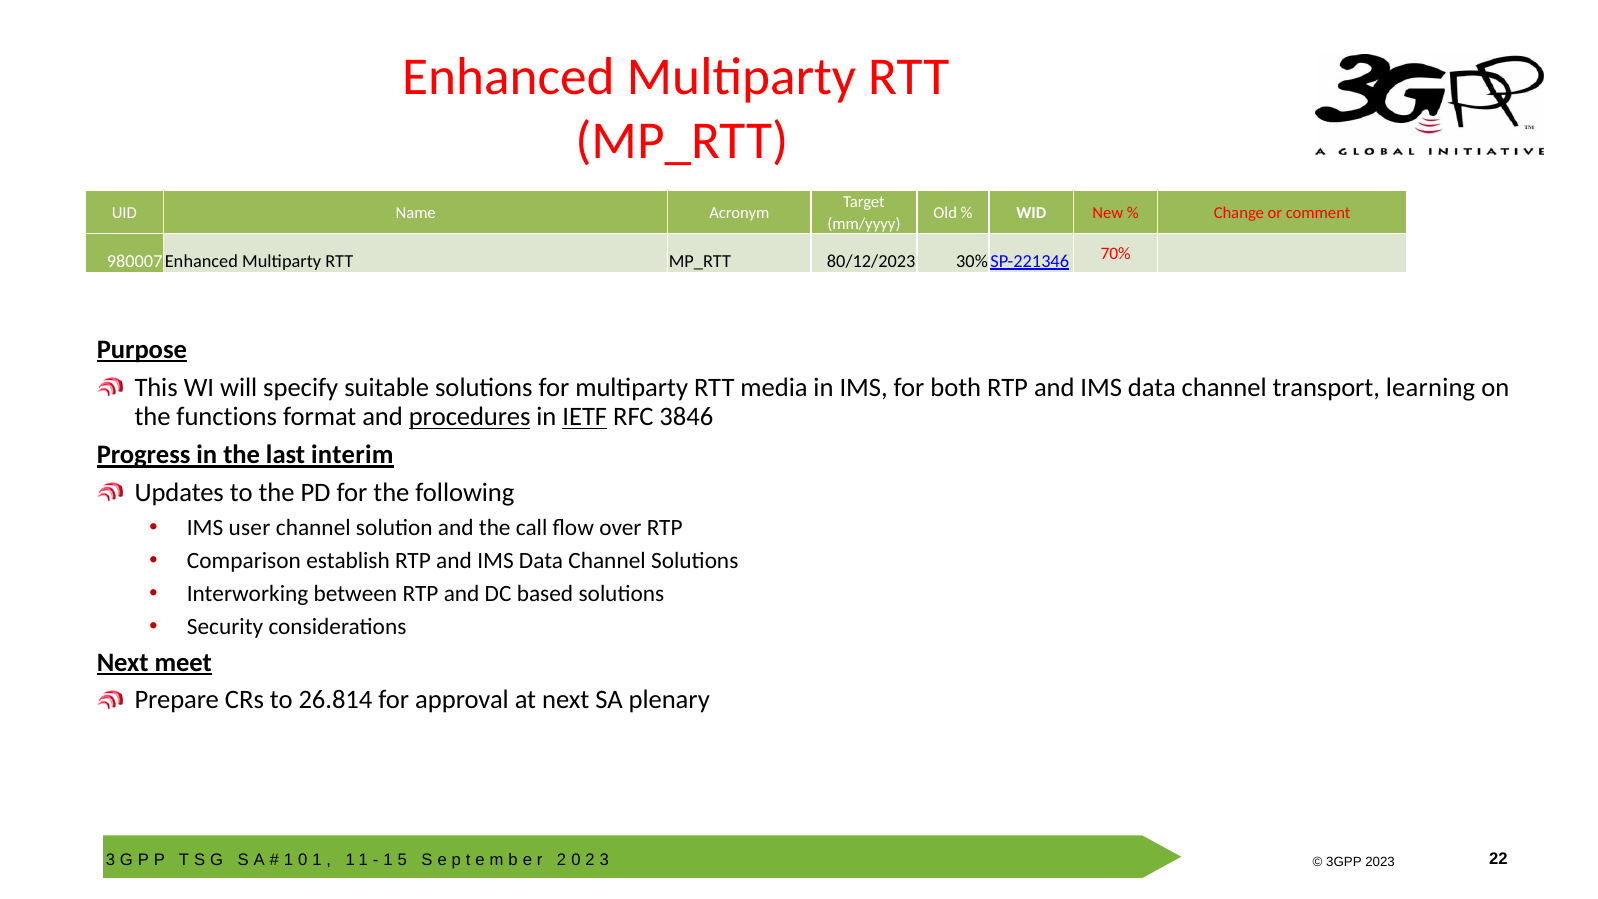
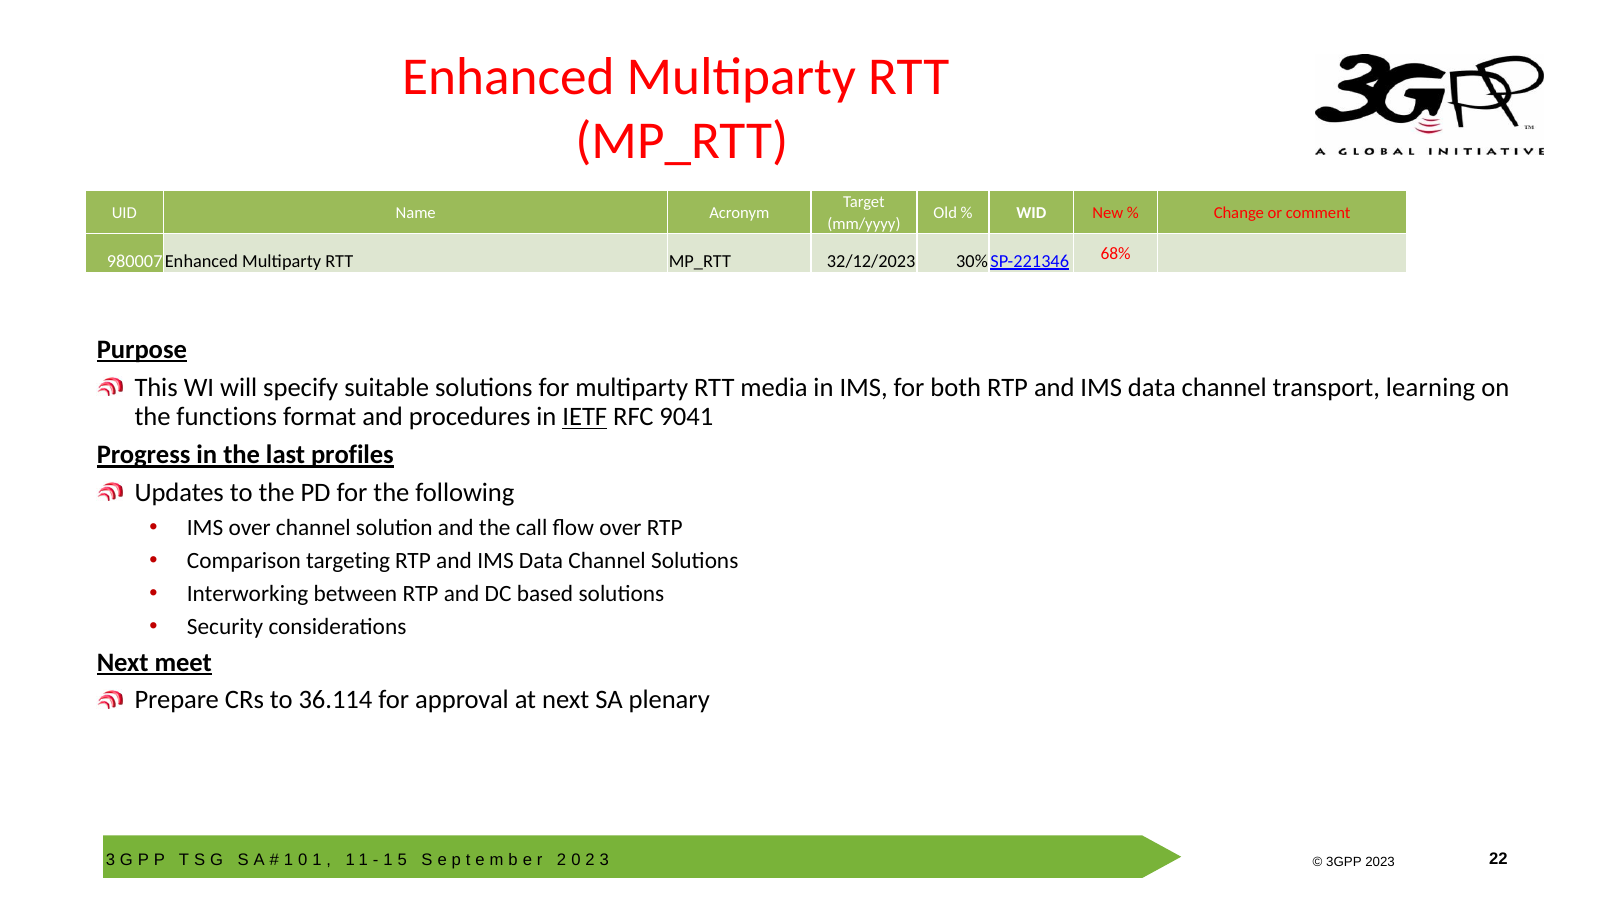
80/12/2023: 80/12/2023 -> 32/12/2023
70%: 70% -> 68%
procedures underline: present -> none
3846: 3846 -> 9041
interim: interim -> profiles
IMS user: user -> over
establish: establish -> targeting
26.814: 26.814 -> 36.114
